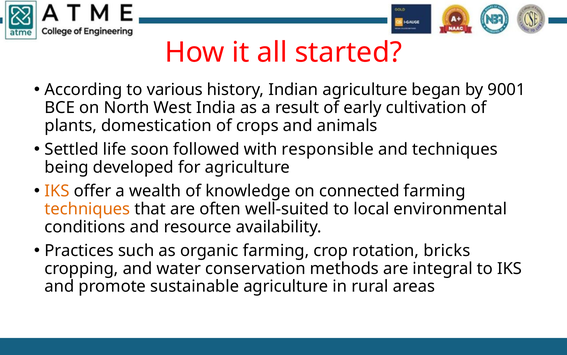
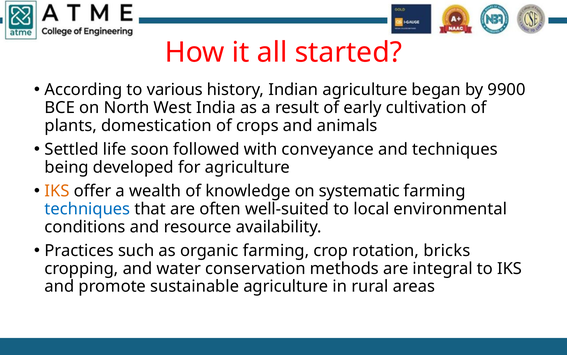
9001: 9001 -> 9900
responsible: responsible -> conveyance
connected: connected -> systematic
techniques at (87, 209) colour: orange -> blue
